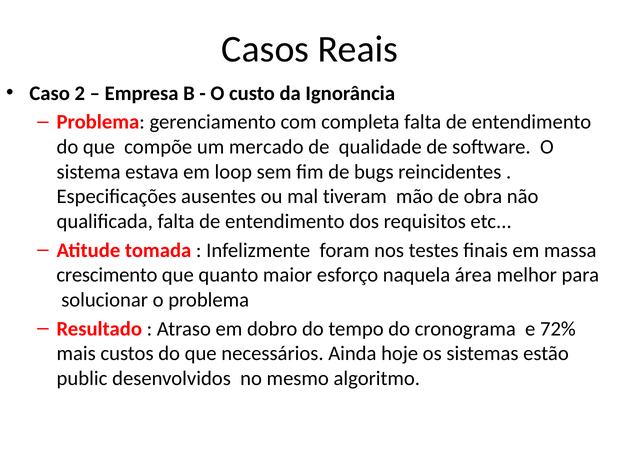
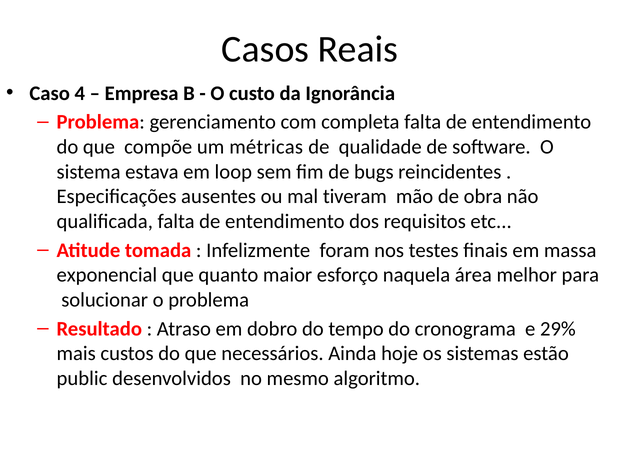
2: 2 -> 4
mercado: mercado -> métricas
crescimento: crescimento -> exponencial
72%: 72% -> 29%
